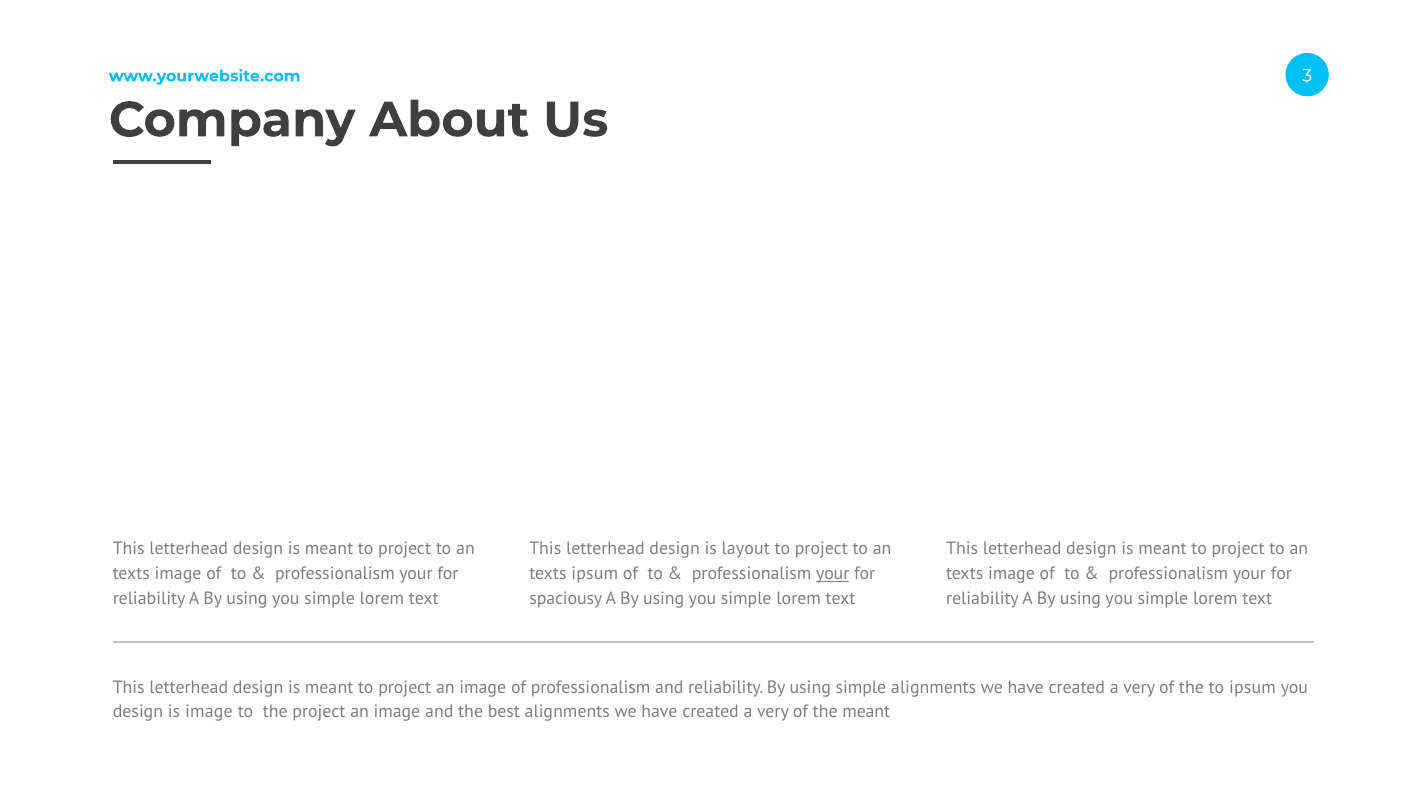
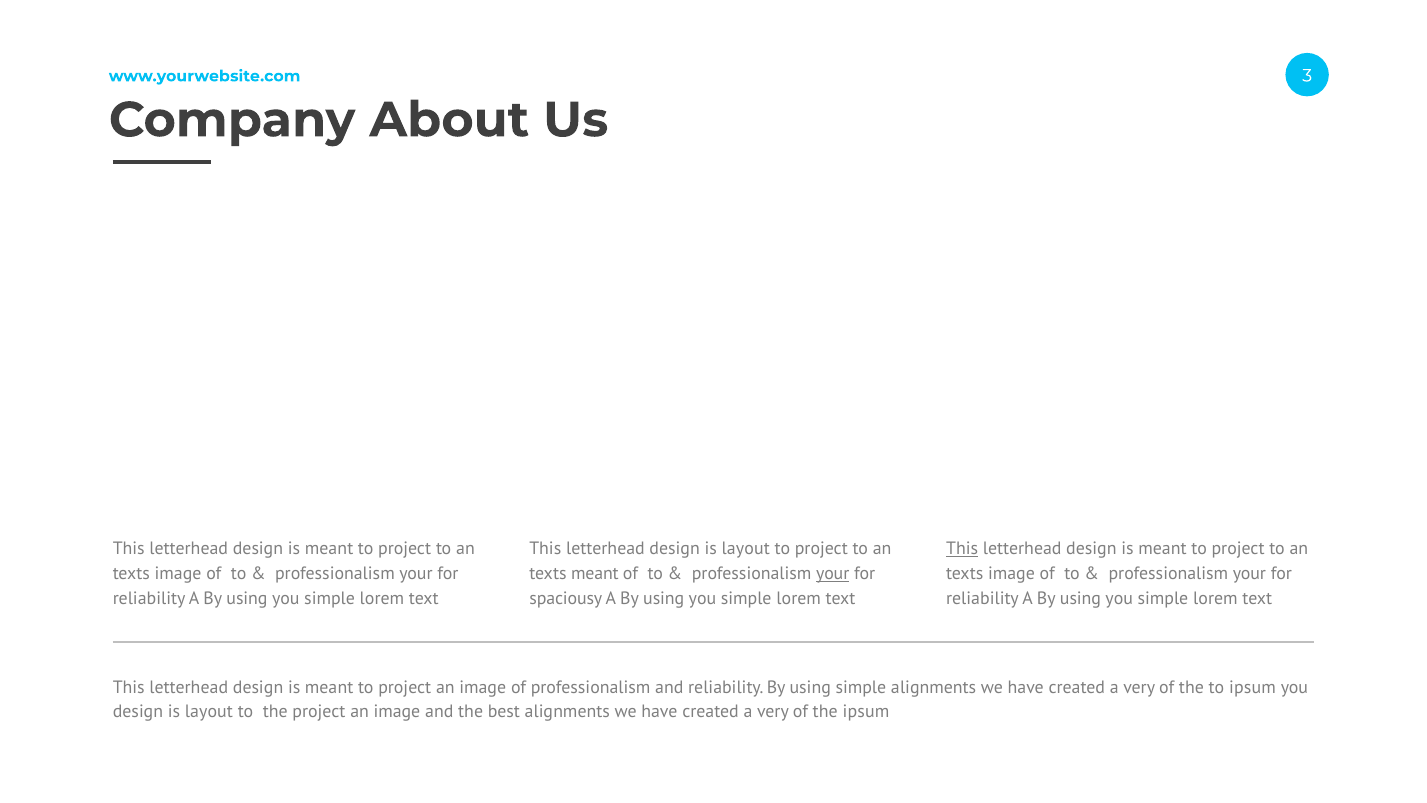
This at (962, 549) underline: none -> present
texts ipsum: ipsum -> meant
image at (209, 712): image -> layout
the meant: meant -> ipsum
